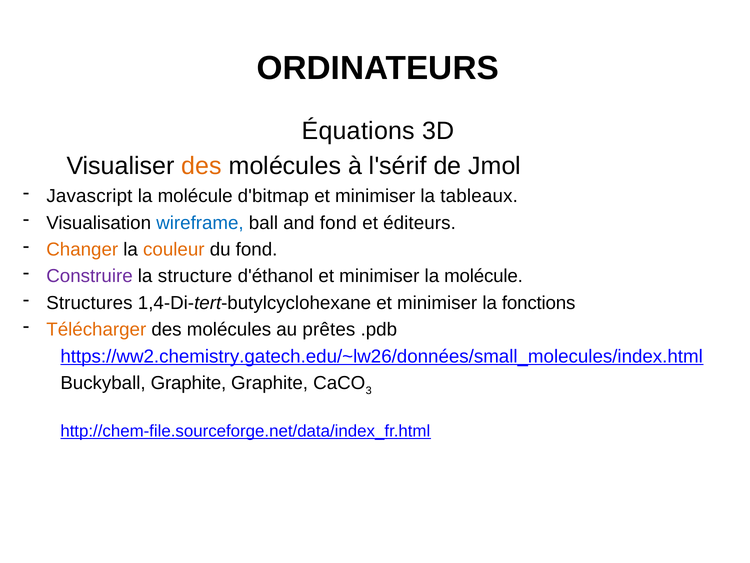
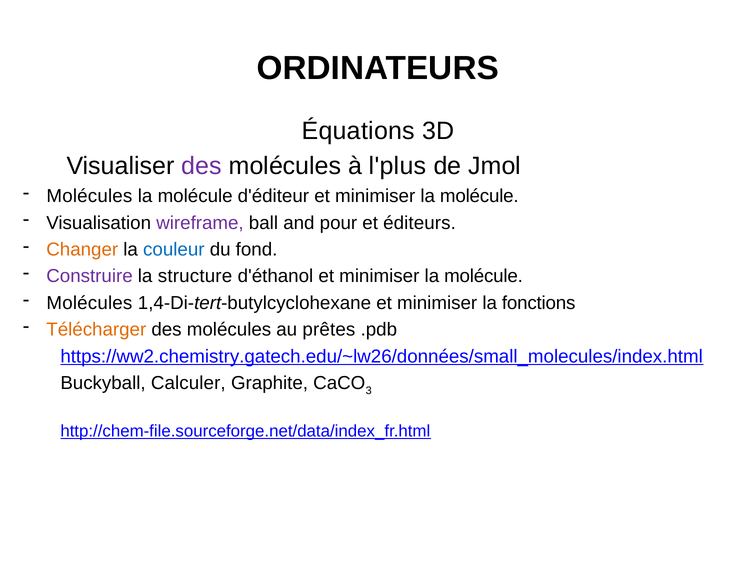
des at (202, 166) colour: orange -> purple
l'sérif: l'sérif -> l'plus
Javascript at (89, 196): Javascript -> Molécules
d'bitmap: d'bitmap -> d'éditeur
tableaux at (479, 196): tableaux -> molécule
wireframe colour: blue -> purple
and fond: fond -> pour
couleur colour: orange -> blue
Structures at (89, 303): Structures -> Molécules
Buckyball Graphite: Graphite -> Calculer
